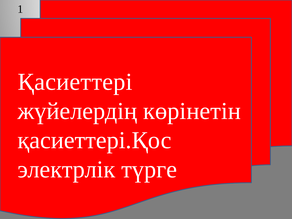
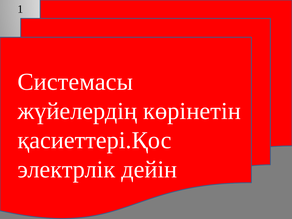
Қасиеттері: Қасиеттері -> Системасы
түрге: түрге -> дейін
